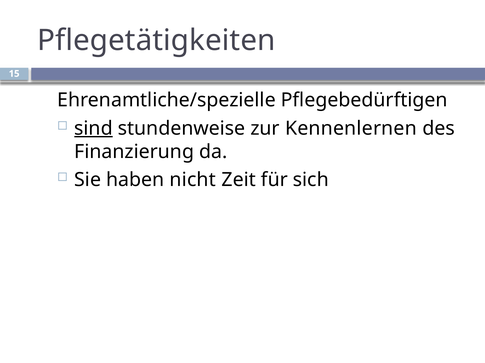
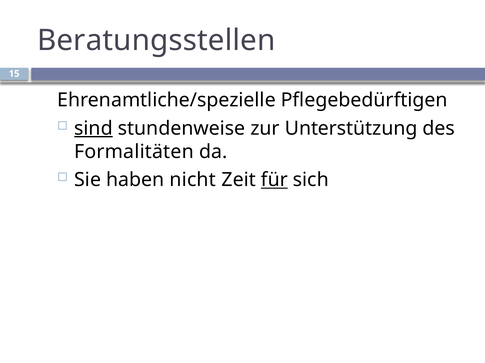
Pflegetätigkeiten: Pflegetätigkeiten -> Beratungsstellen
Kennenlernen: Kennenlernen -> Unterstützung
Finanzierung: Finanzierung -> Formalitäten
für underline: none -> present
